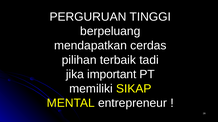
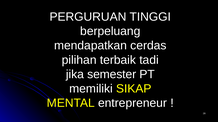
important: important -> semester
